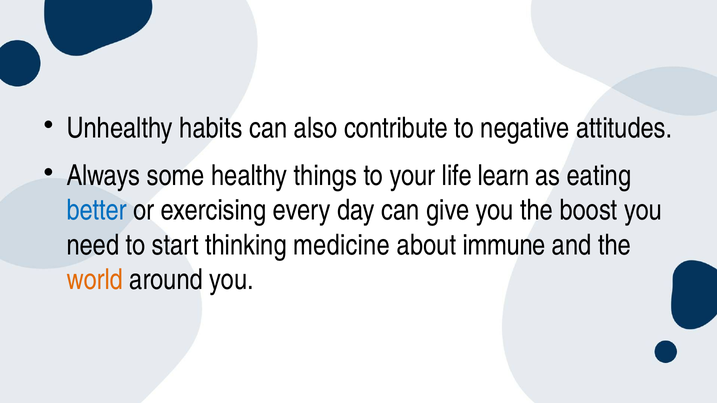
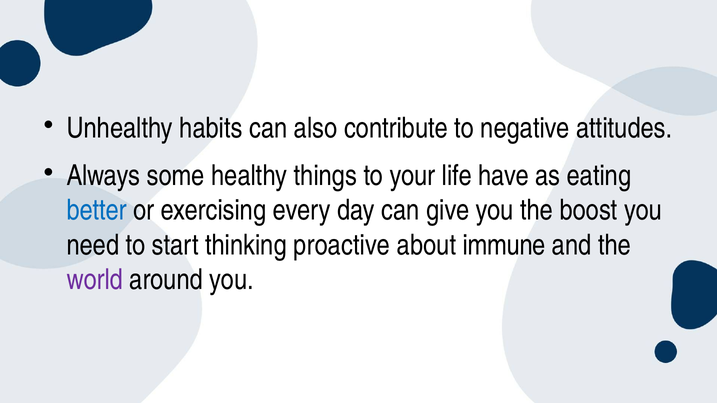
learn: learn -> have
medicine: medicine -> proactive
world colour: orange -> purple
